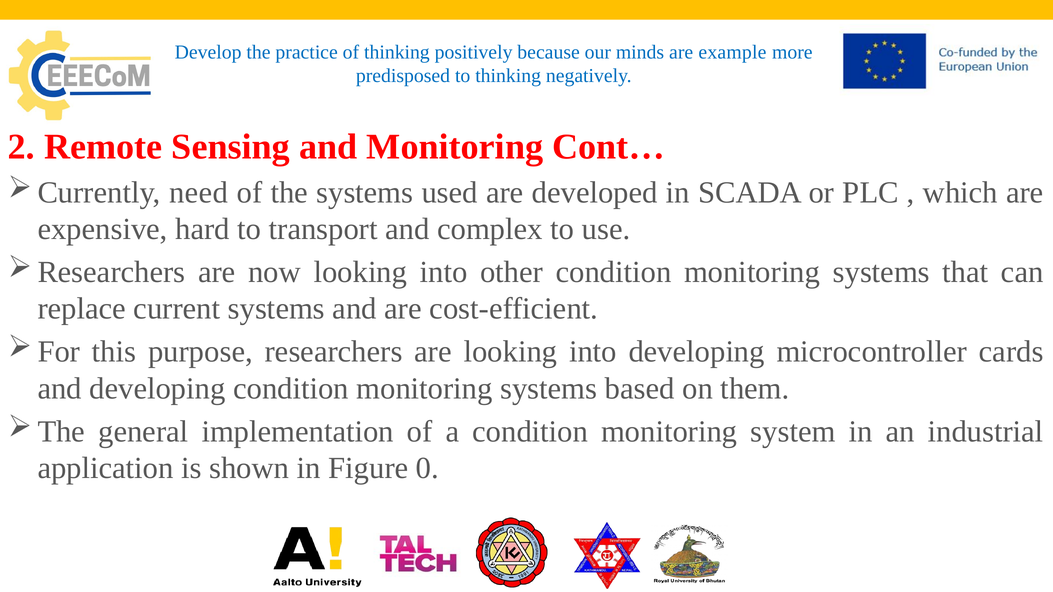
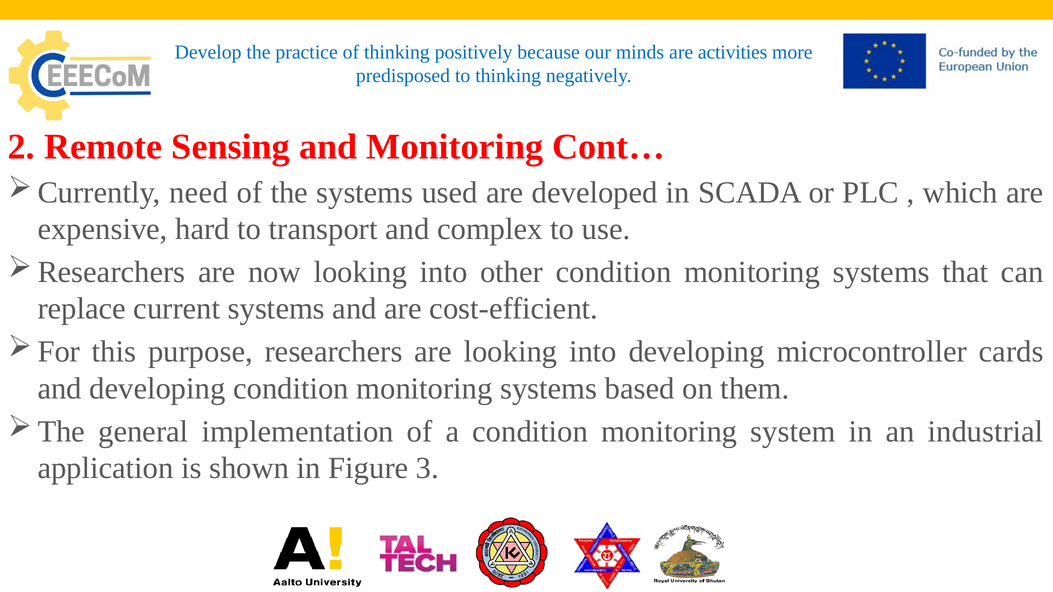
example: example -> activities
0: 0 -> 3
